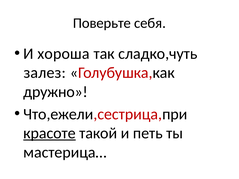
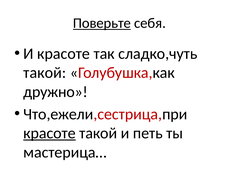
Поверьте underline: none -> present
И хороша: хороша -> красоте
залез at (45, 73): залез -> такой
